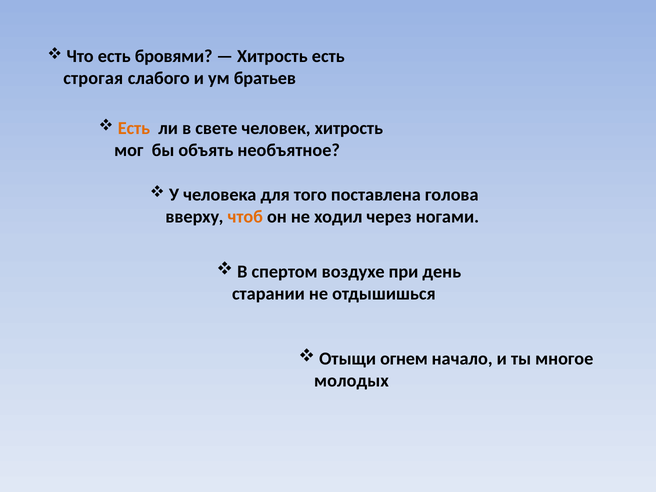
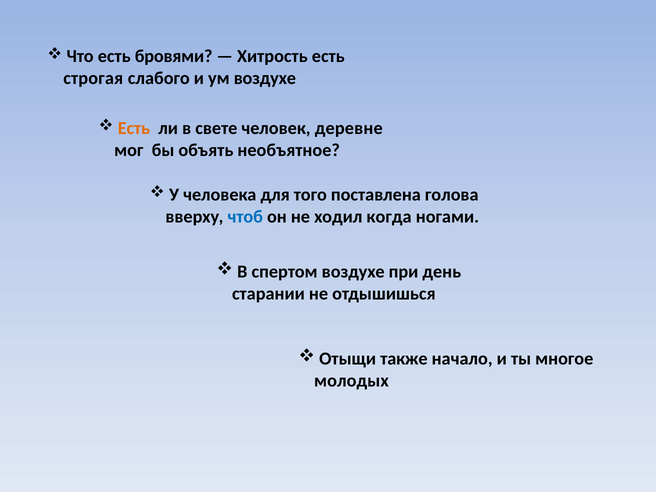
ум братьев: братьев -> воздухе
человек хитрость: хитрость -> деревне
чтоб colour: orange -> blue
через: через -> когда
огнем: огнем -> также
